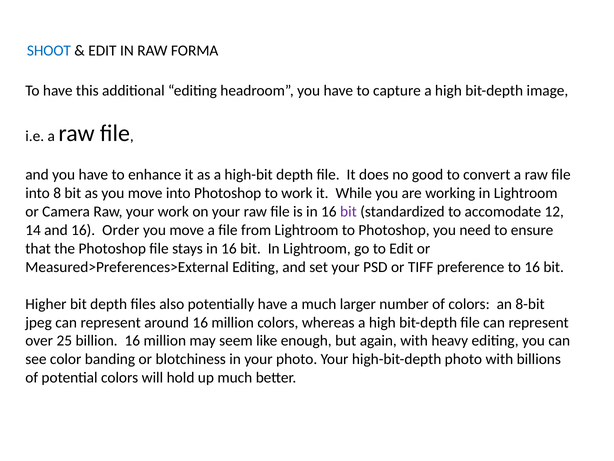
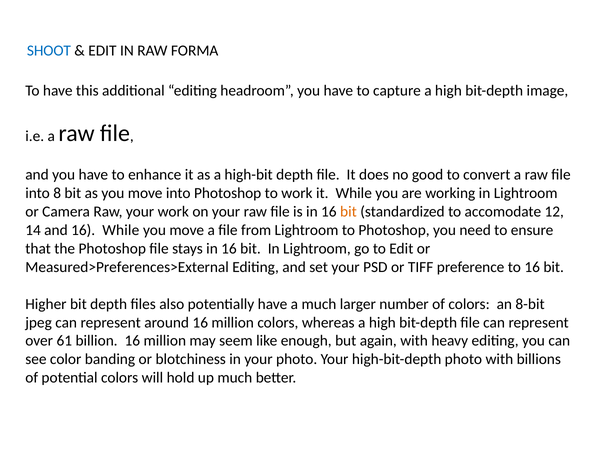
bit at (348, 212) colour: purple -> orange
16 Order: Order -> While
25: 25 -> 61
